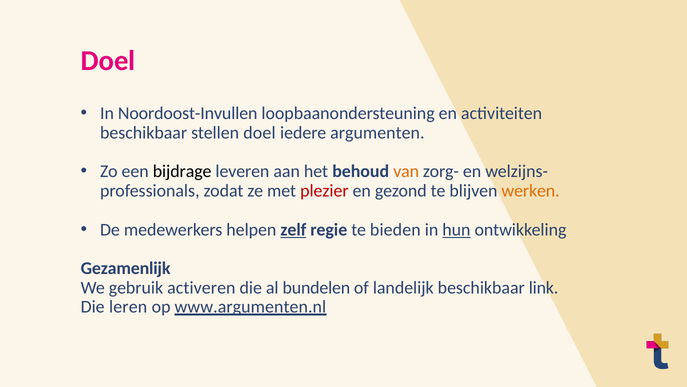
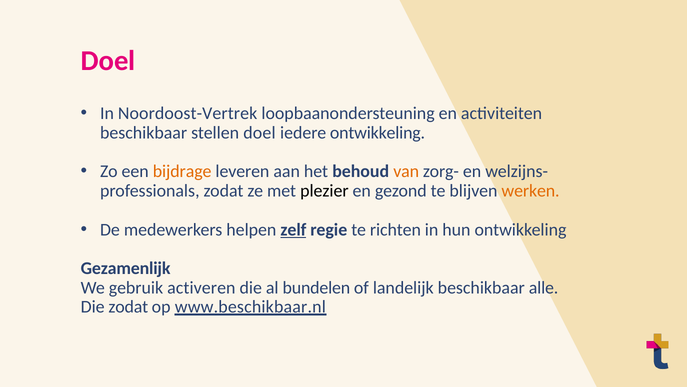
Noordoost-Invullen: Noordoost-Invullen -> Noordoost-Vertrek
iedere argumenten: argumenten -> ontwikkeling
bijdrage colour: black -> orange
plezier colour: red -> black
bieden: bieden -> richten
hun underline: present -> none
link: link -> alle
Die leren: leren -> zodat
www.argumenten.nl: www.argumenten.nl -> www.beschikbaar.nl
